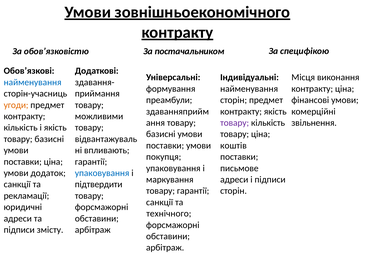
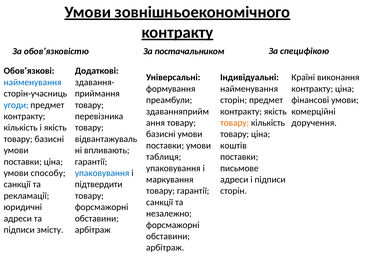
Місця: Місця -> Країні
угоди colour: orange -> blue
можливими: можливими -> перевізника
товару at (235, 123) colour: purple -> orange
звільнення: звільнення -> доручення
покупця: покупця -> таблиця
додаток: додаток -> способу
технічного: технічного -> незалежно
